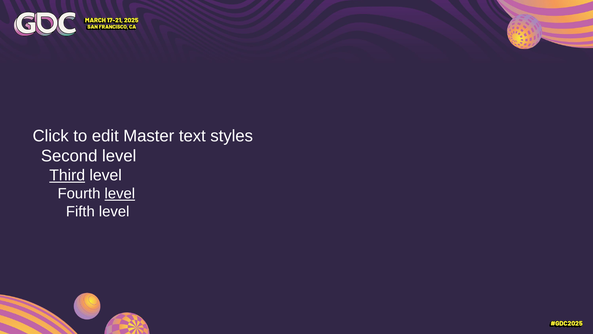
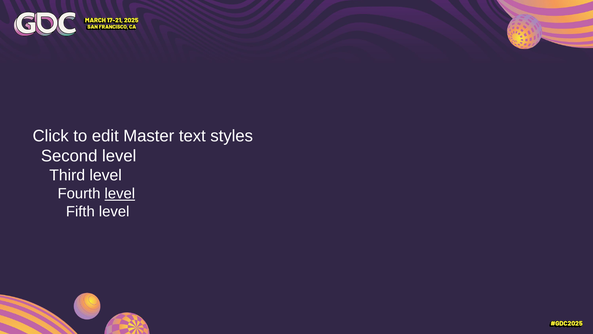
Third underline: present -> none
